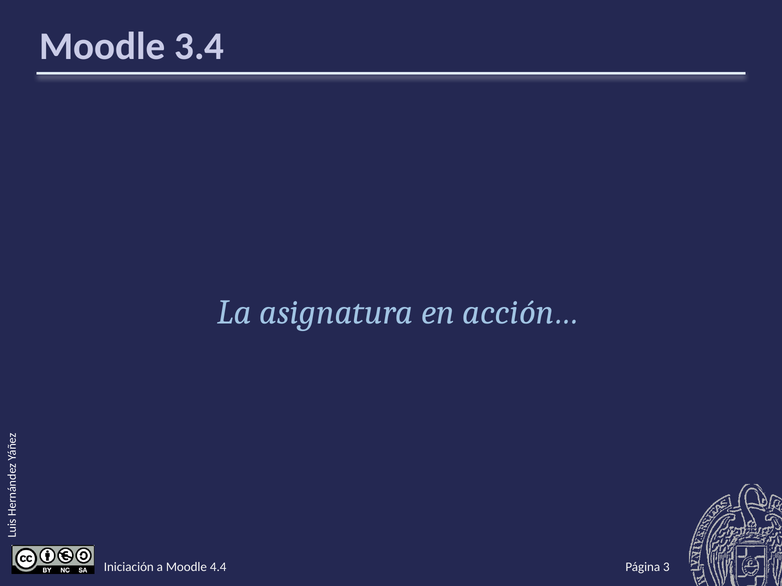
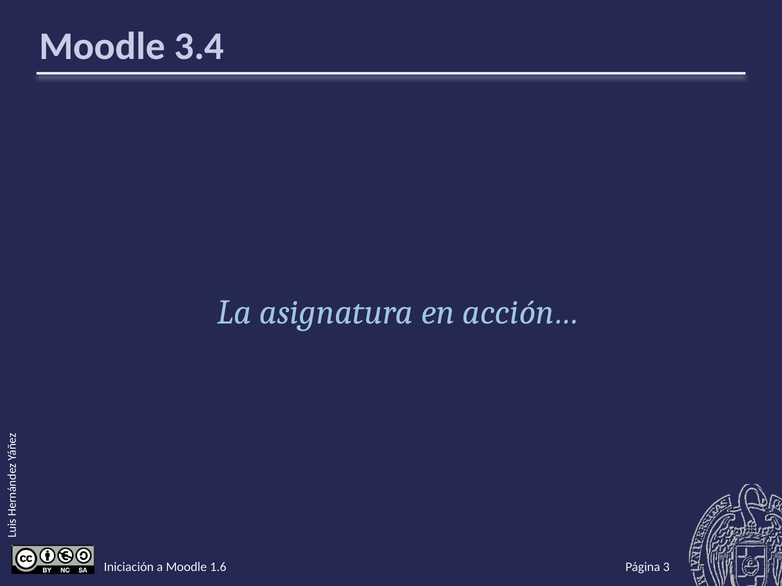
4.4: 4.4 -> 1.6
